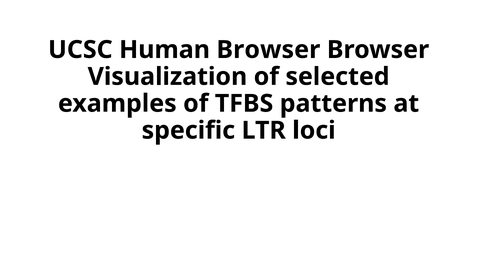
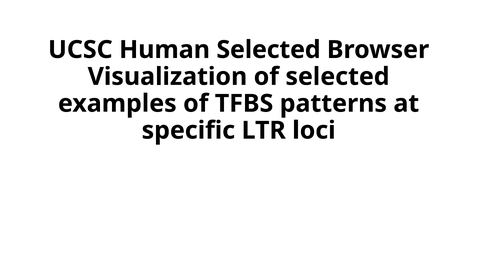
Human Browser: Browser -> Selected
